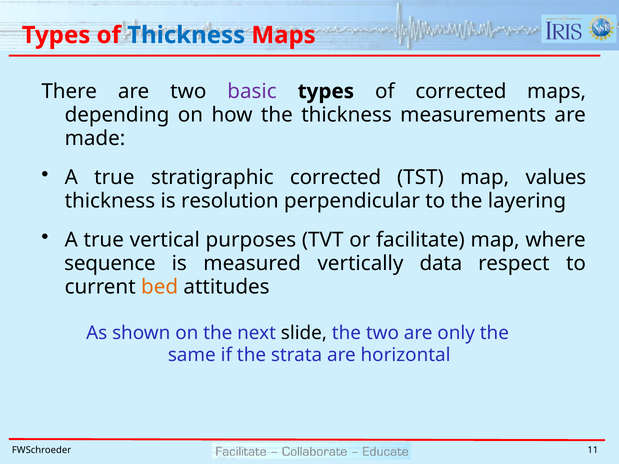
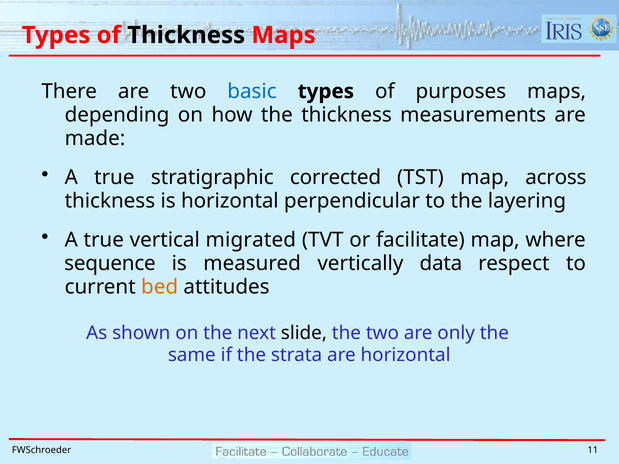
Thickness at (186, 35) colour: blue -> black
basic colour: purple -> blue
of corrected: corrected -> purposes
values: values -> across
is resolution: resolution -> horizontal
purposes: purposes -> migrated
